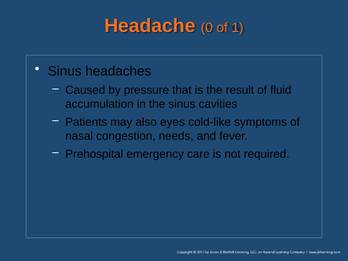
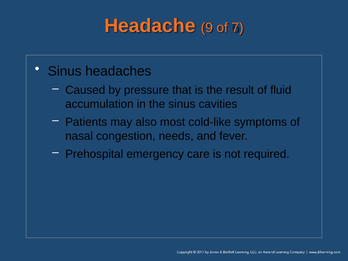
0: 0 -> 9
1: 1 -> 7
eyes: eyes -> most
